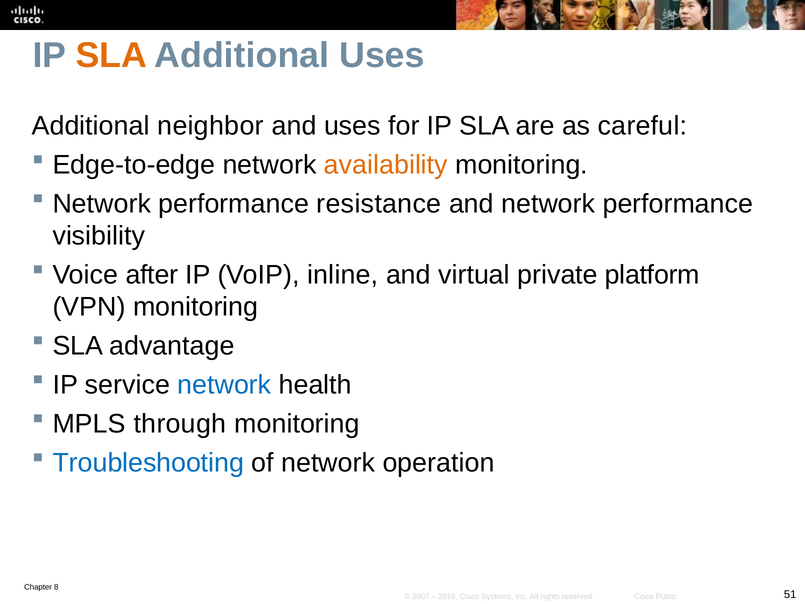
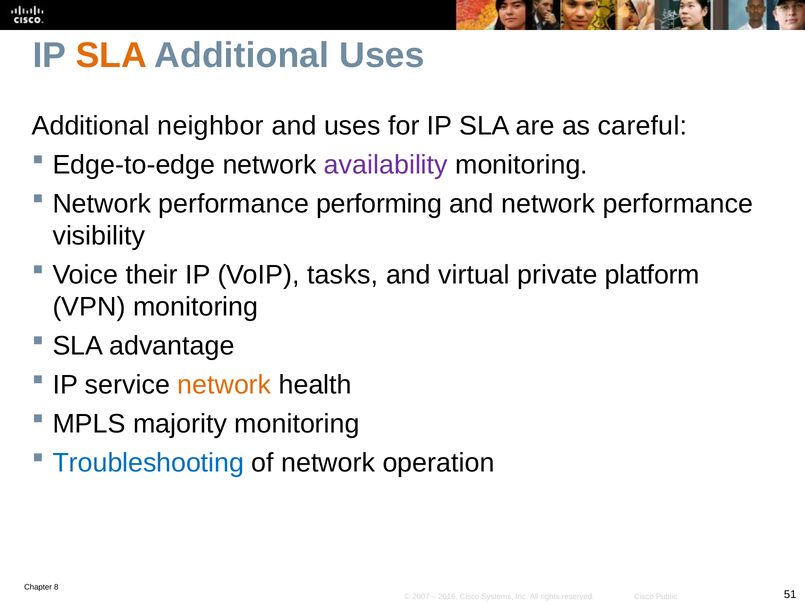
availability colour: orange -> purple
resistance: resistance -> performing
after: after -> their
inline: inline -> tasks
network at (224, 385) colour: blue -> orange
through: through -> majority
